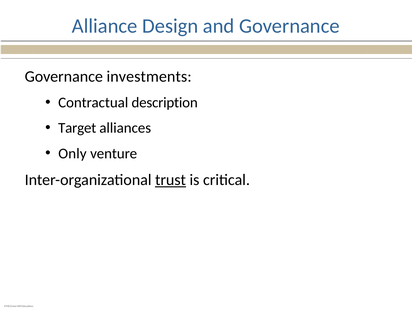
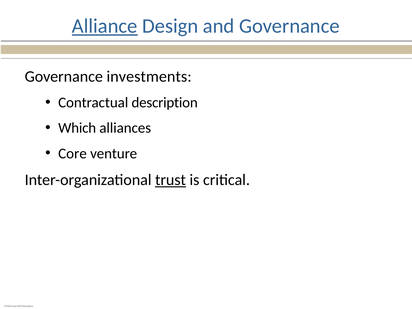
Alliance underline: none -> present
Target: Target -> Which
Only: Only -> Core
